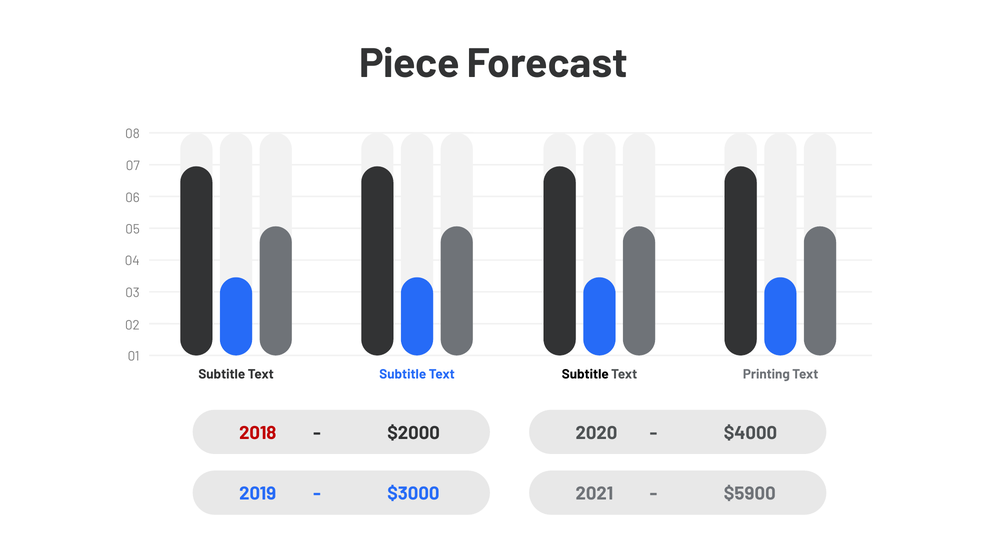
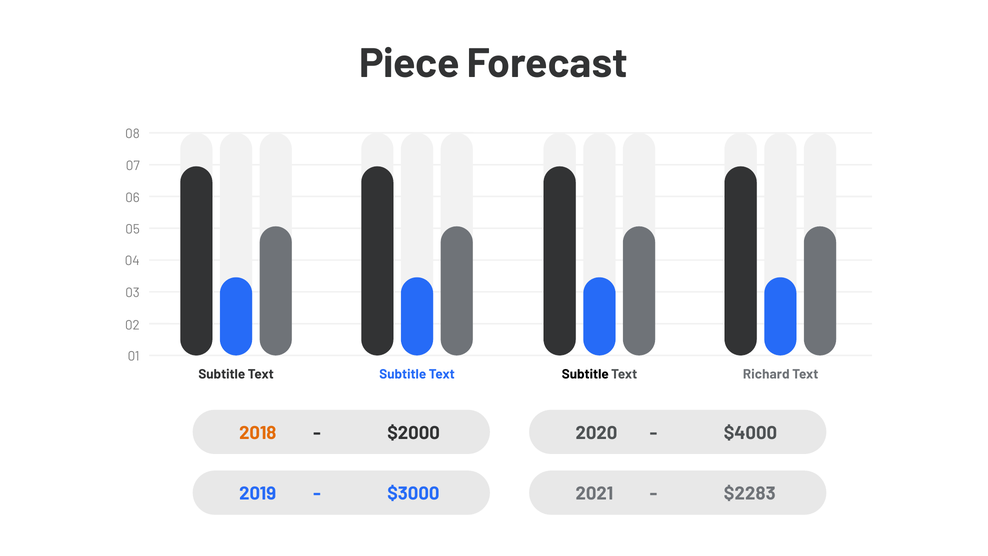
Printing: Printing -> Richard
2018 colour: red -> orange
$5900: $5900 -> $2283
